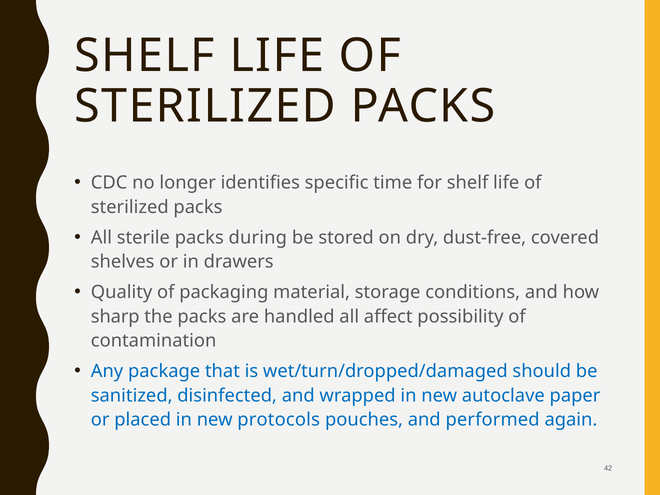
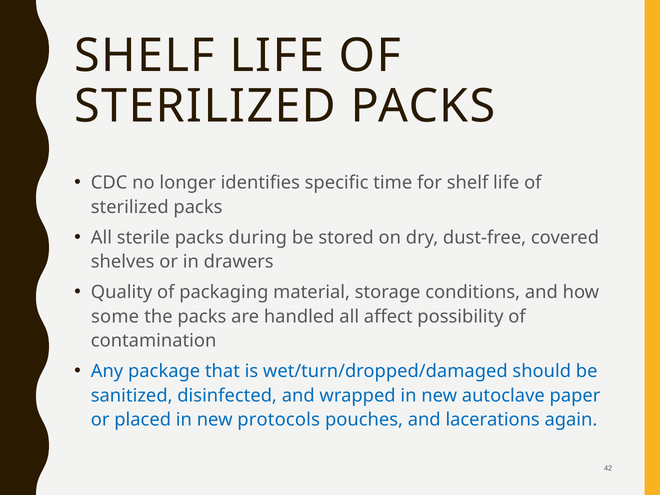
sharp: sharp -> some
performed: performed -> lacerations
